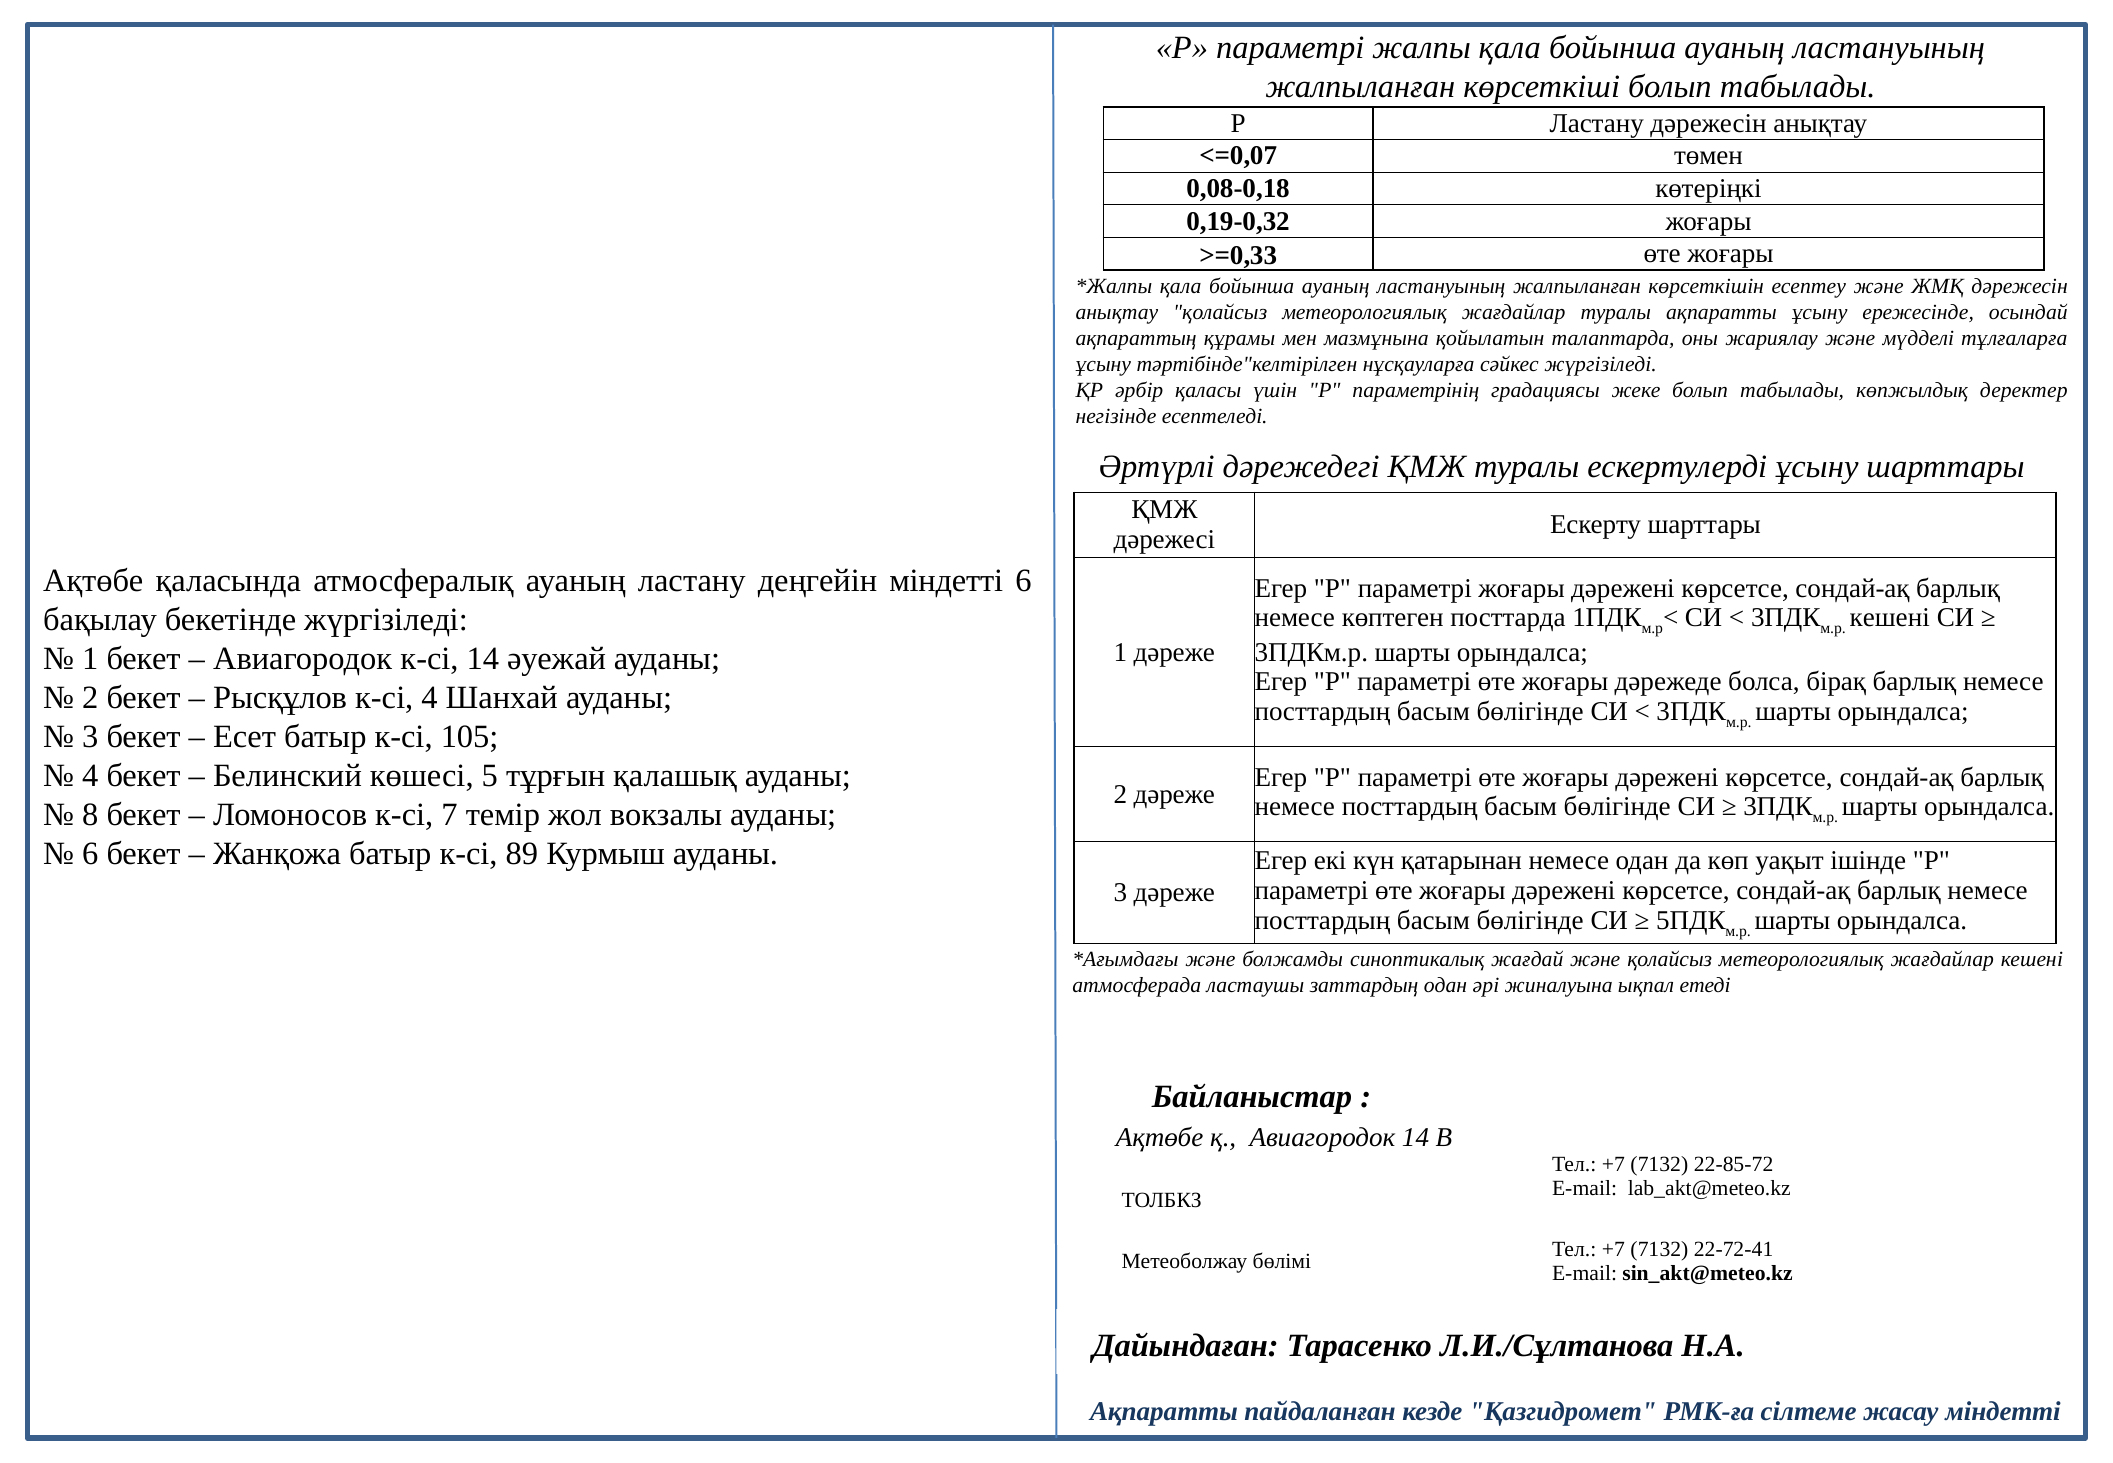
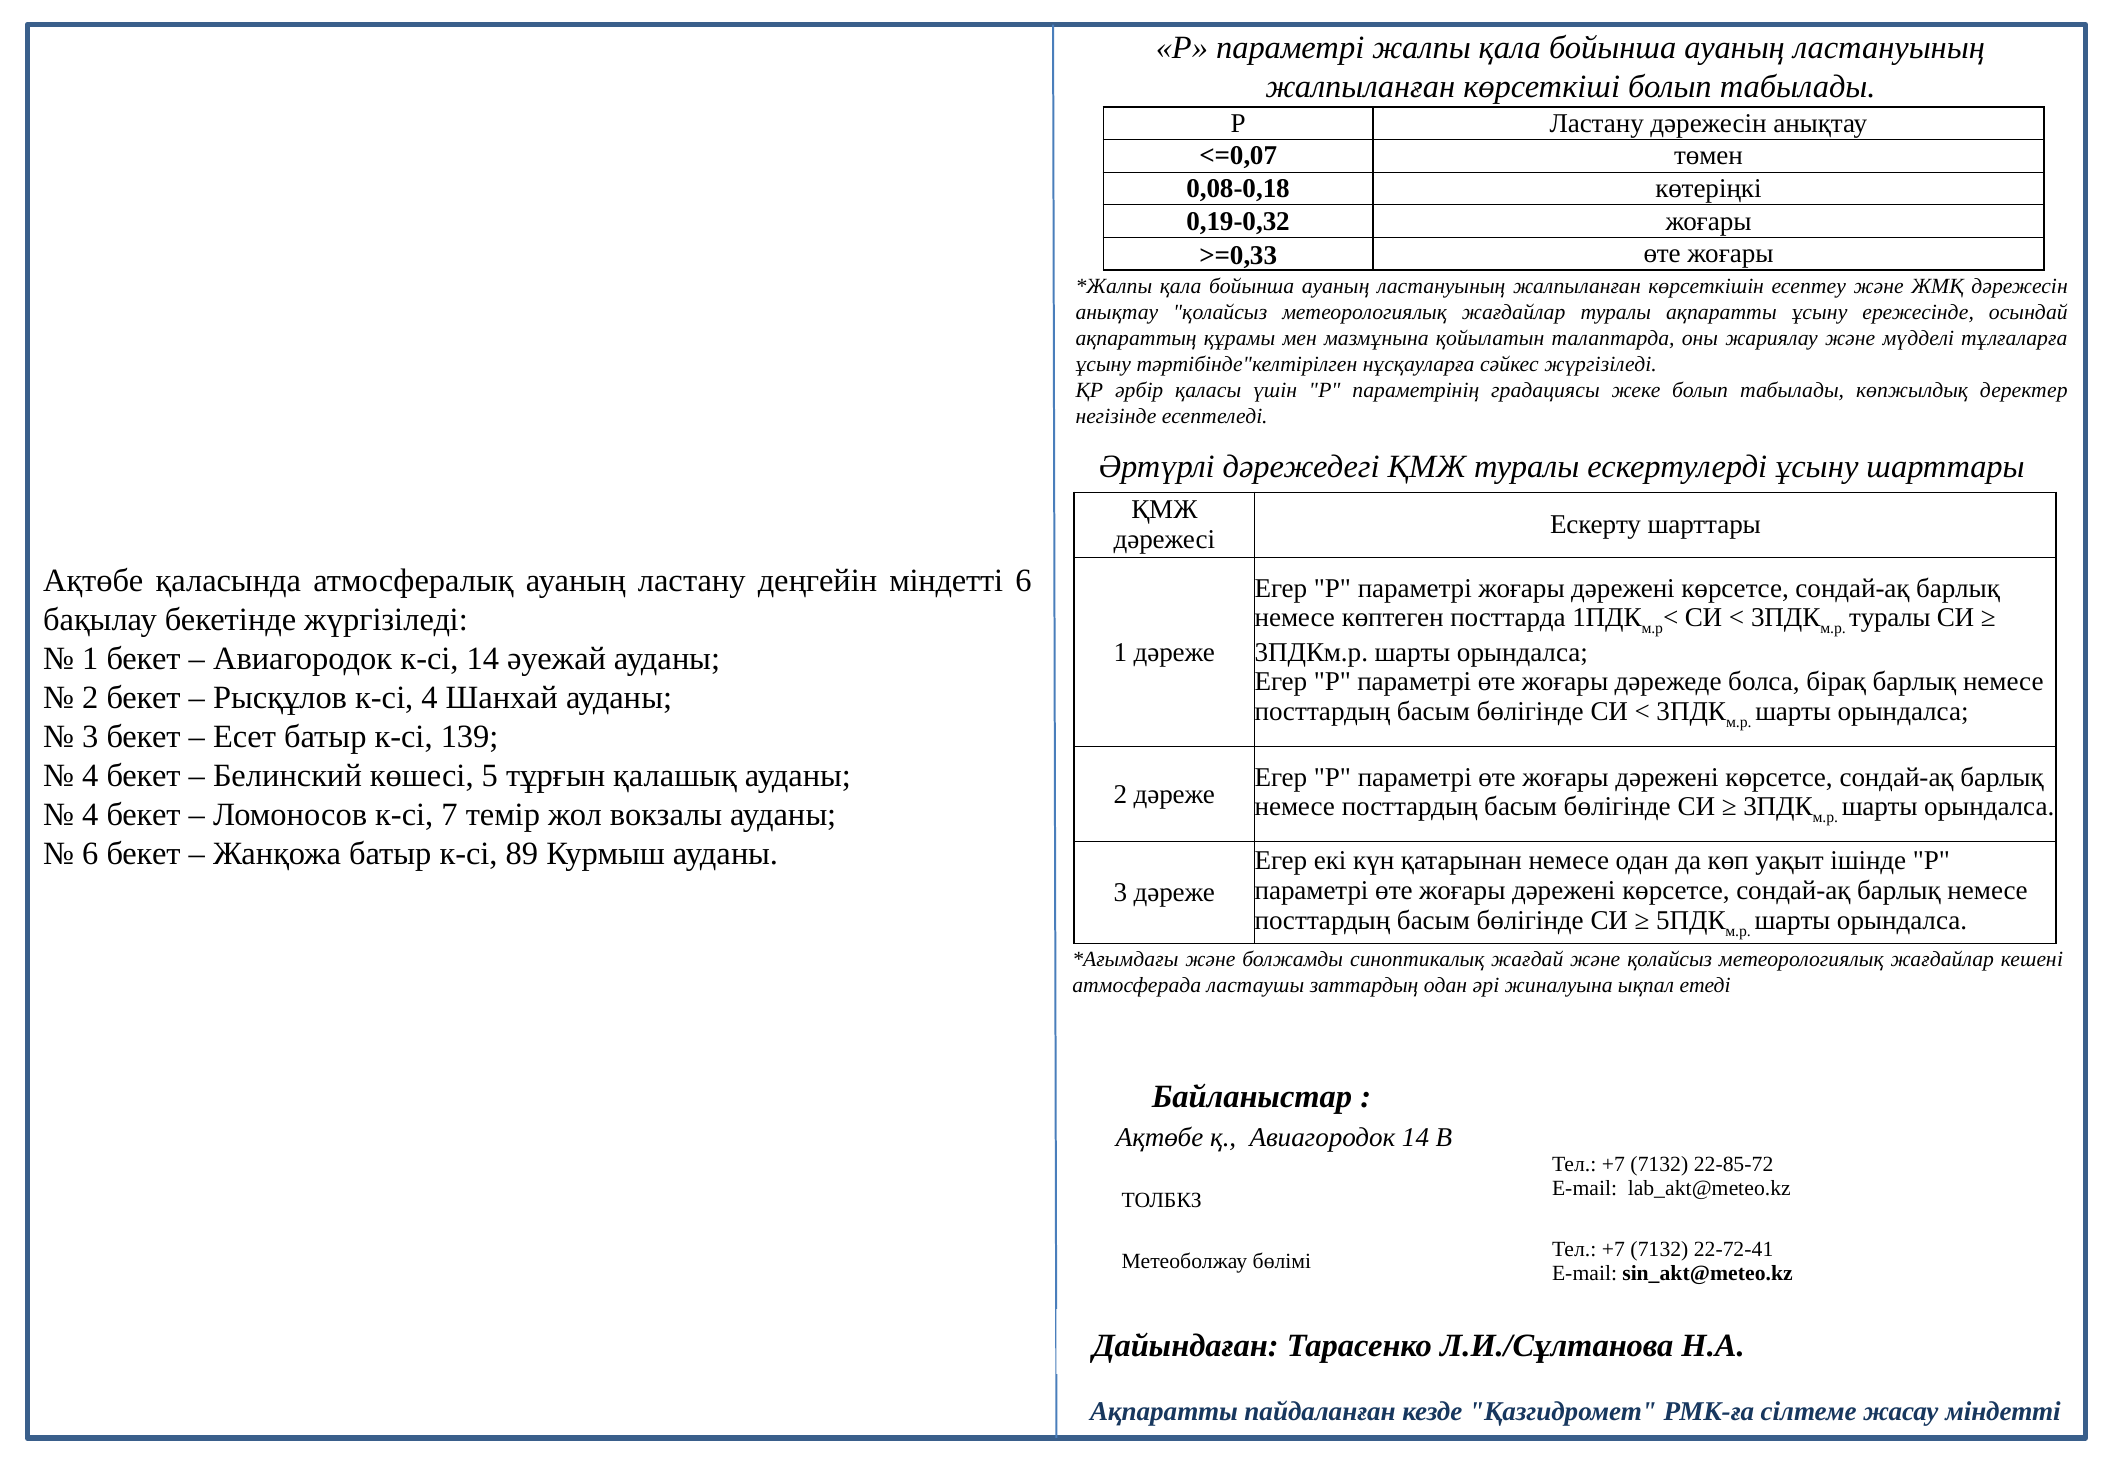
кешені at (1890, 618): кешені -> туралы
105: 105 -> 139
8 at (90, 815): 8 -> 4
